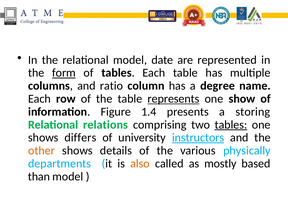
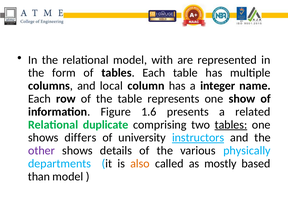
date: date -> with
form underline: present -> none
ratio: ratio -> local
degree: degree -> integer
represents underline: present -> none
1.4: 1.4 -> 1.6
storing: storing -> related
relations: relations -> duplicate
other colour: orange -> purple
